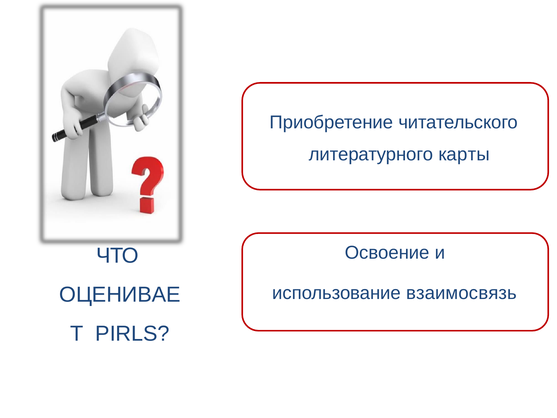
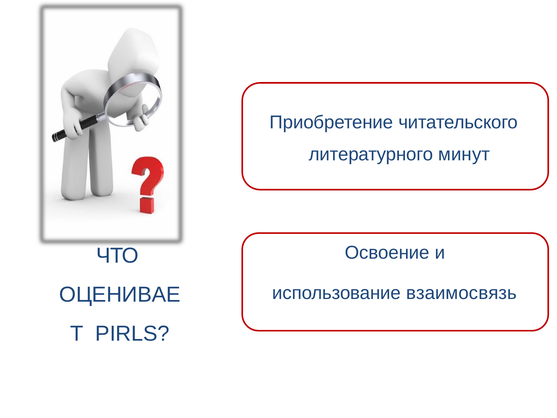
карты: карты -> минут
